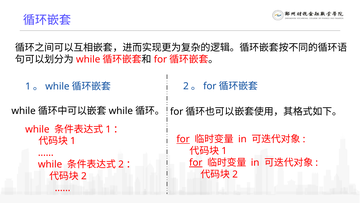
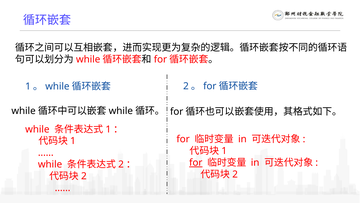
for at (183, 139) underline: present -> none
